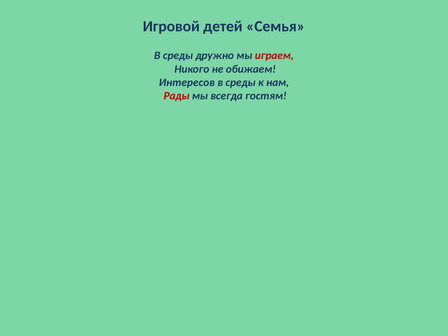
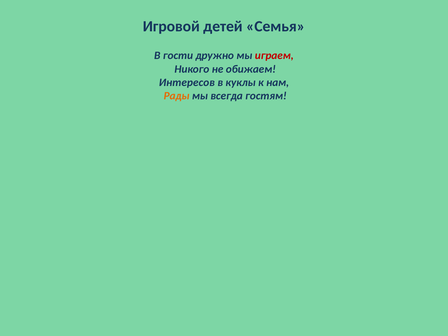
среды at (178, 56): среды -> гости
среды at (241, 83): среды -> куклы
Рады colour: red -> orange
